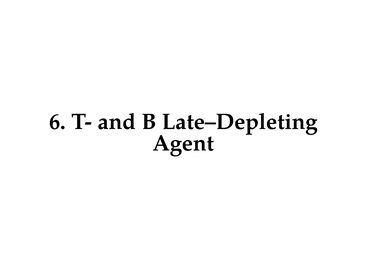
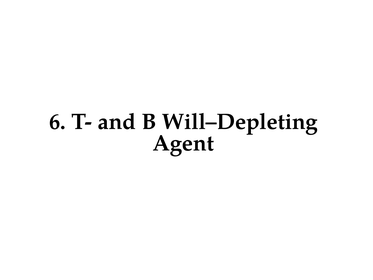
Late–Depleting: Late–Depleting -> Will–Depleting
